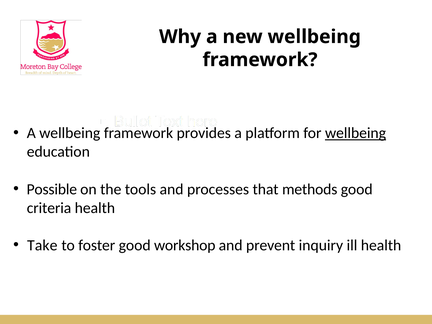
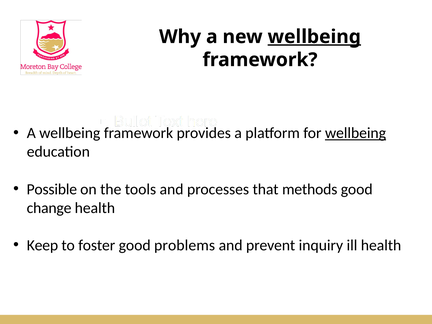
wellbeing at (314, 37) underline: none -> present
criteria: criteria -> change
Take: Take -> Keep
workshop: workshop -> problems
